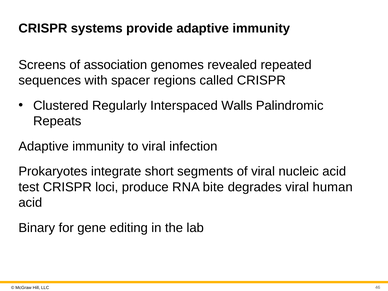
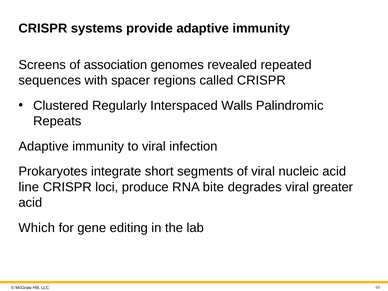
test: test -> line
human: human -> greater
Binary: Binary -> Which
